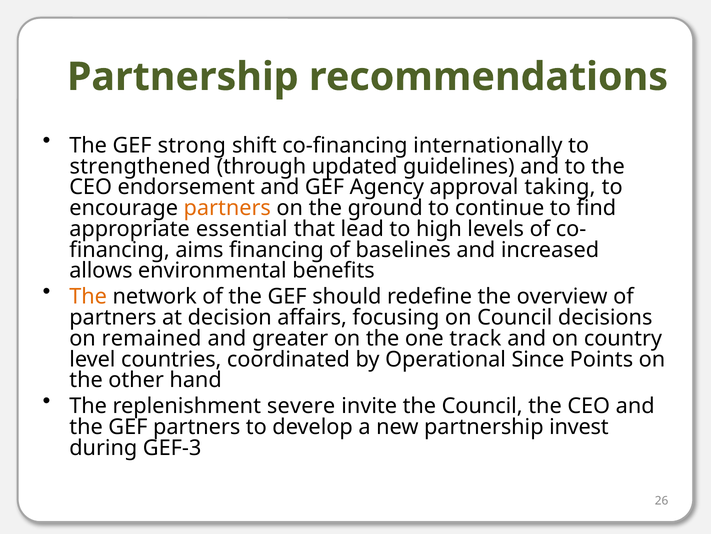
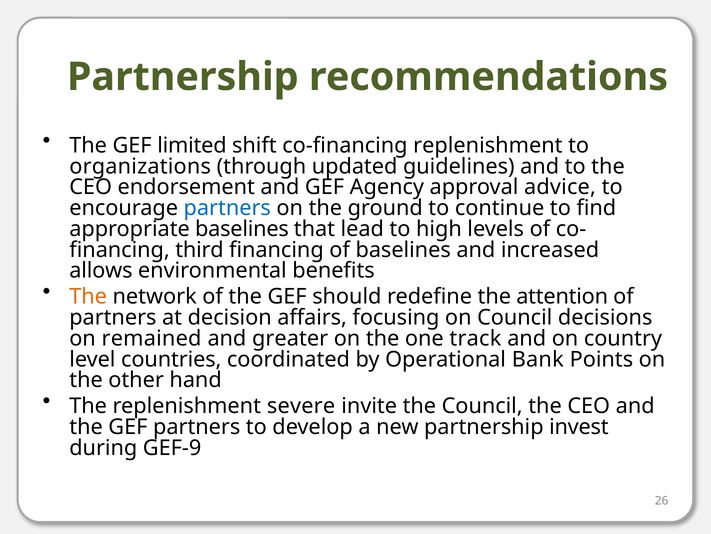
strong: strong -> limited
co-financing internationally: internationally -> replenishment
strengthened: strengthened -> organizations
taking: taking -> advice
partners at (227, 208) colour: orange -> blue
appropriate essential: essential -> baselines
aims: aims -> third
overview: overview -> attention
Since: Since -> Bank
GEF-3: GEF-3 -> GEF-9
